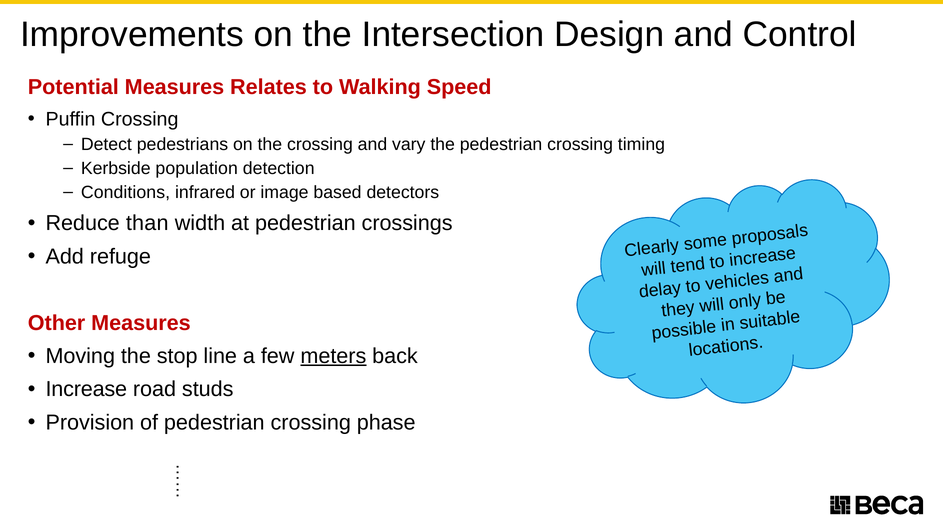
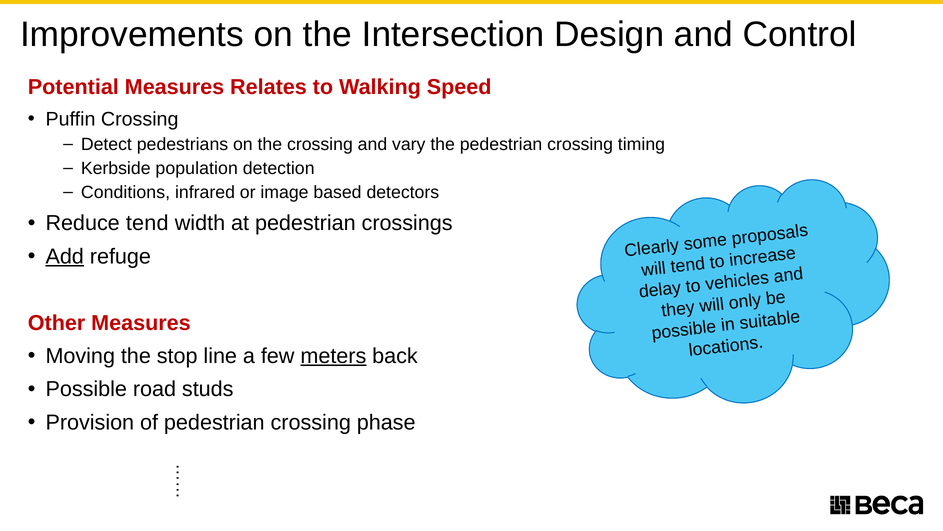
Reduce than: than -> tend
Add underline: none -> present
Increase at (86, 389): Increase -> Possible
